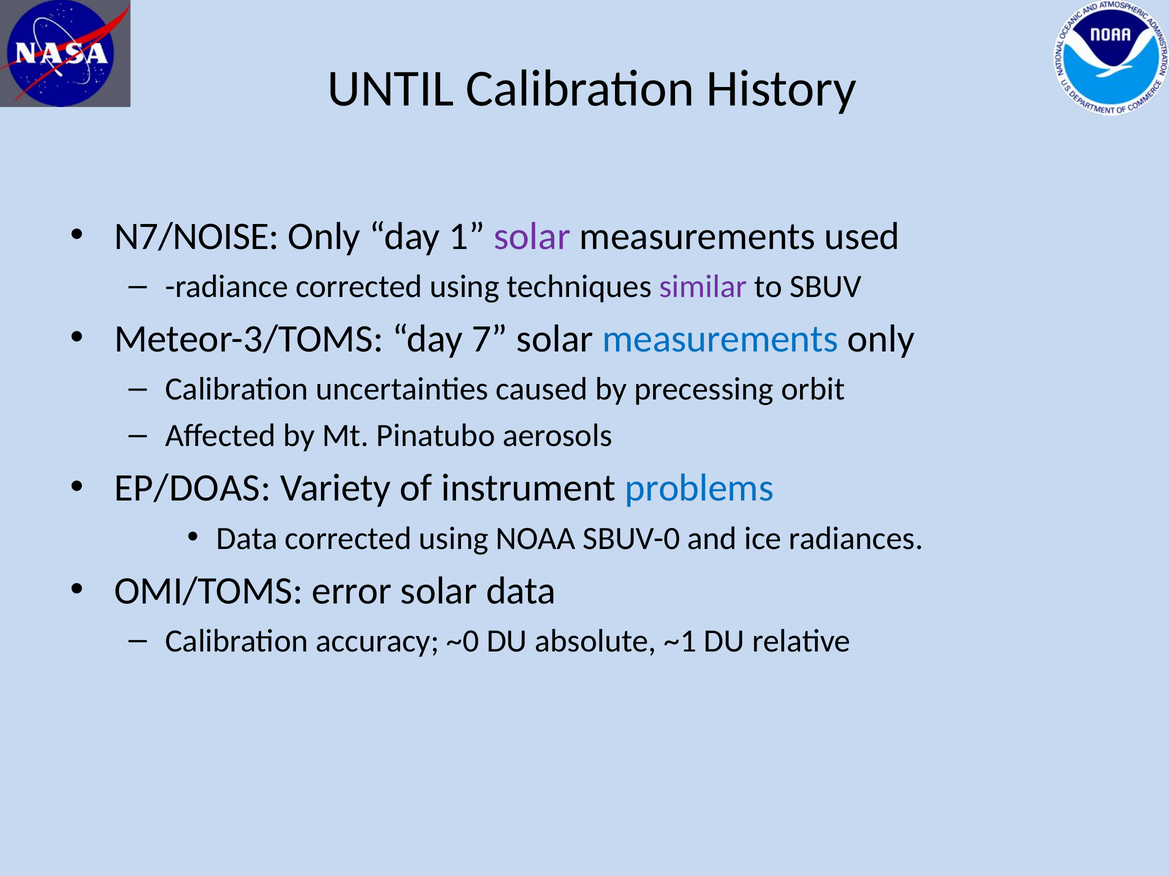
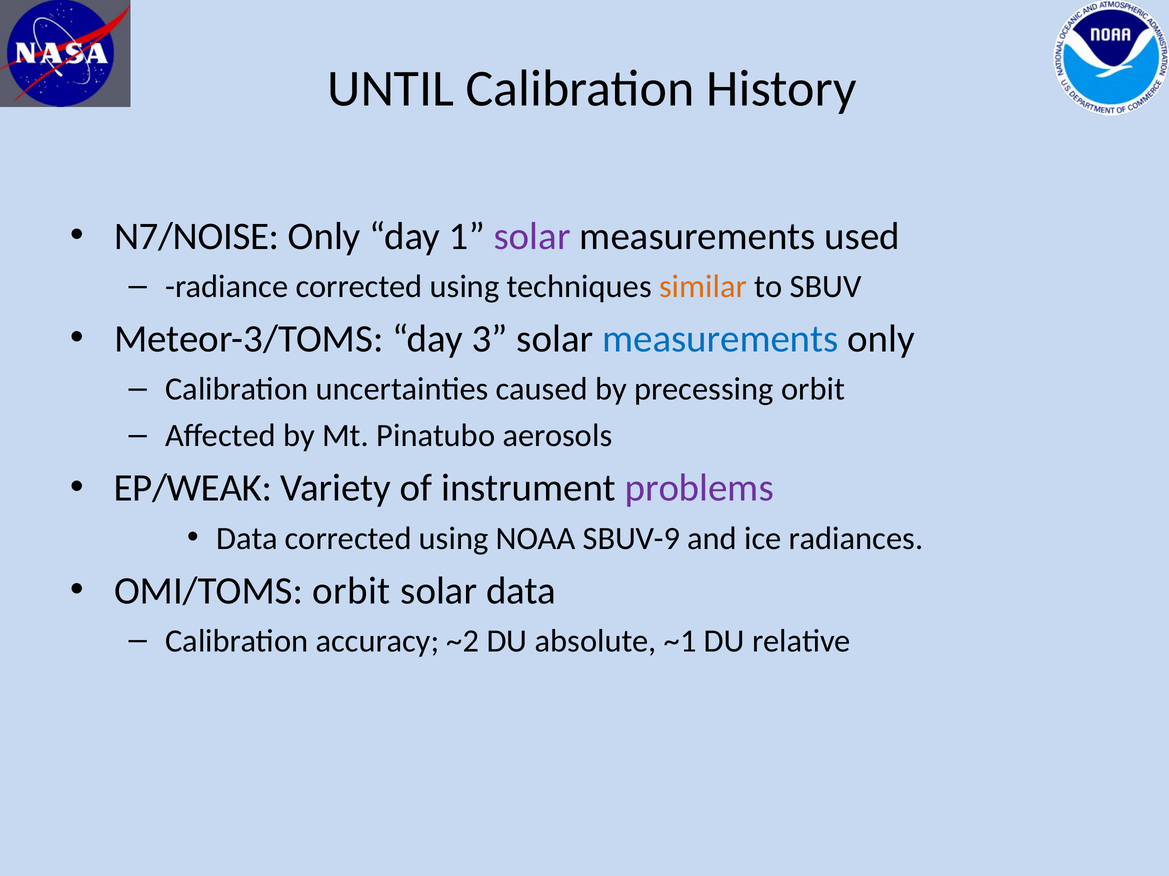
similar colour: purple -> orange
7: 7 -> 3
EP/DOAS: EP/DOAS -> EP/WEAK
problems colour: blue -> purple
SBUV-0: SBUV-0 -> SBUV-9
OMI/TOMS error: error -> orbit
~0: ~0 -> ~2
